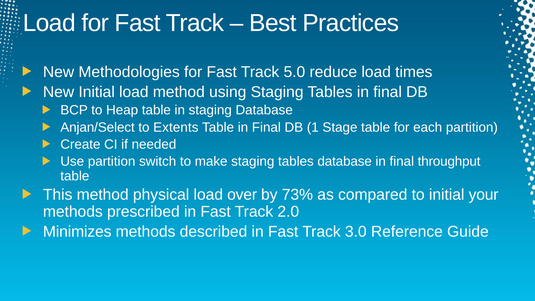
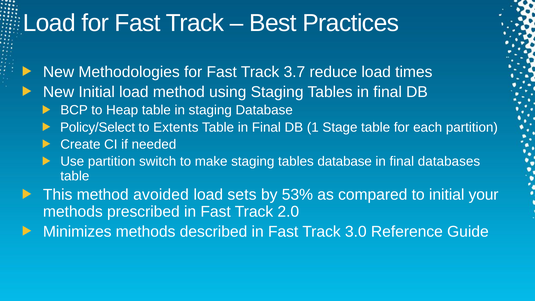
5.0: 5.0 -> 3.7
Anjan/Select: Anjan/Select -> Policy/Select
throughput: throughput -> databases
physical: physical -> avoided
over: over -> sets
73%: 73% -> 53%
